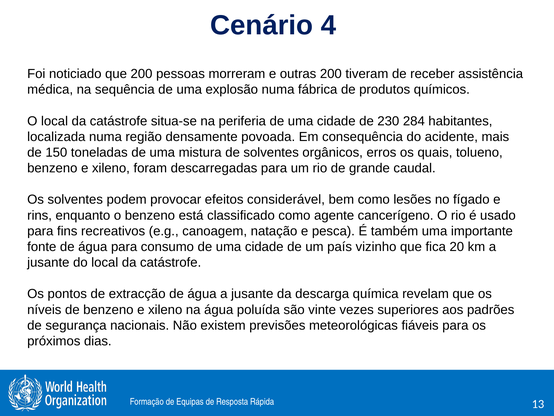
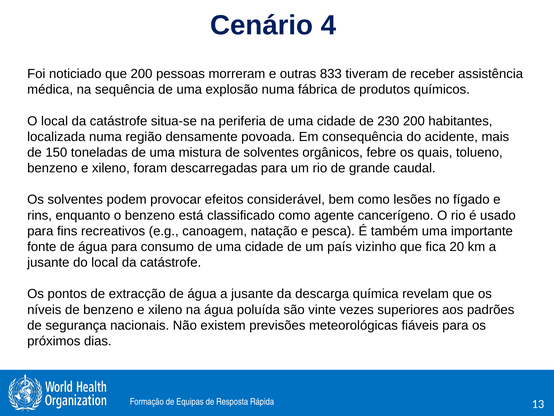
outras 200: 200 -> 833
230 284: 284 -> 200
erros: erros -> febre
